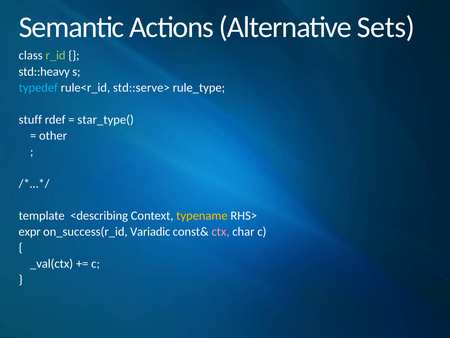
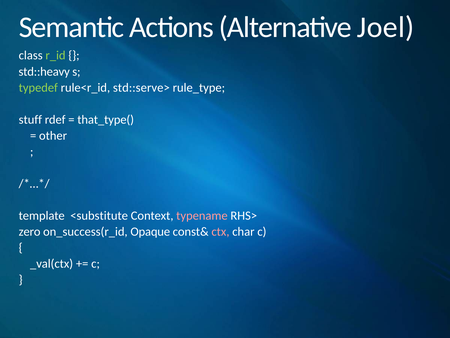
Sets: Sets -> Joel
typedef colour: light blue -> light green
star_type(: star_type( -> that_type(
<describing: <describing -> <substitute
typename colour: yellow -> pink
expr: expr -> zero
Variadic: Variadic -> Opaque
